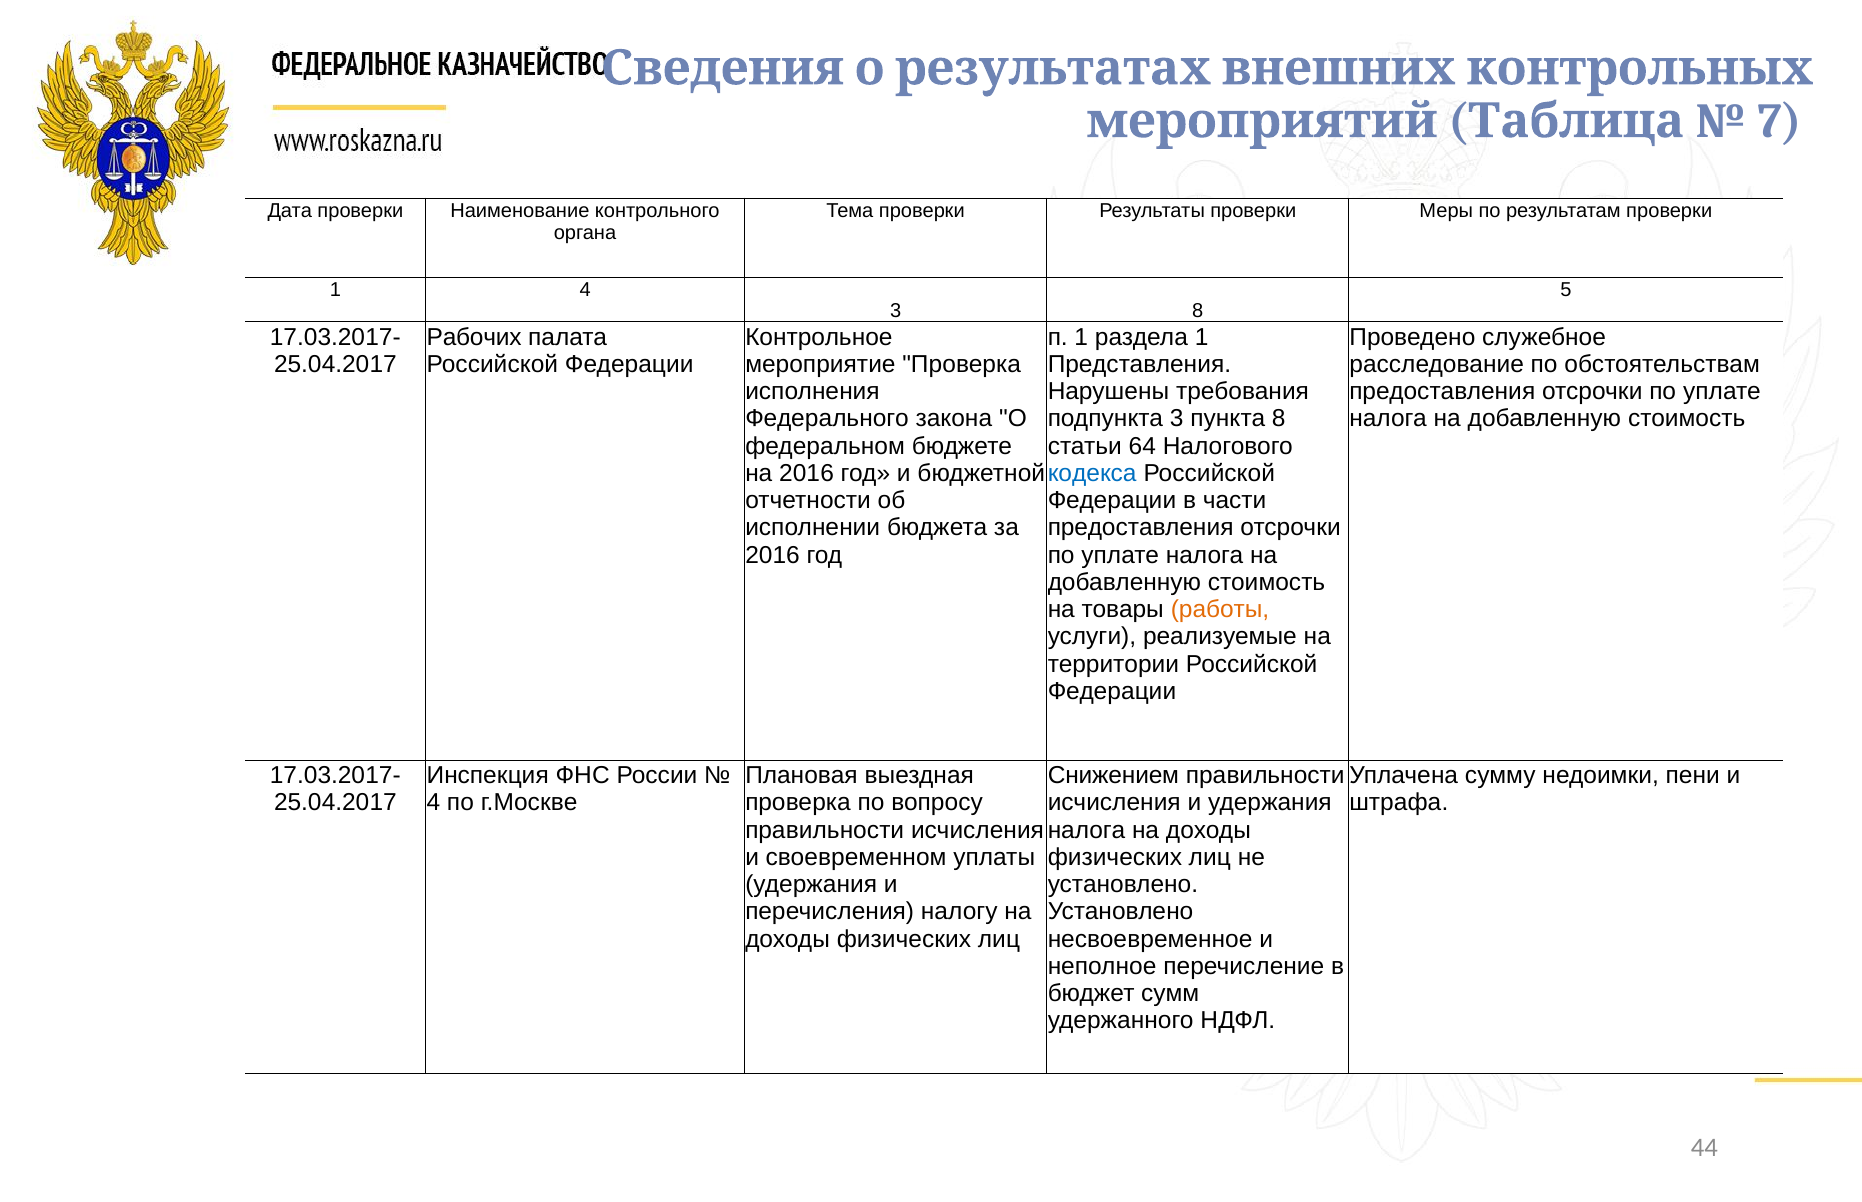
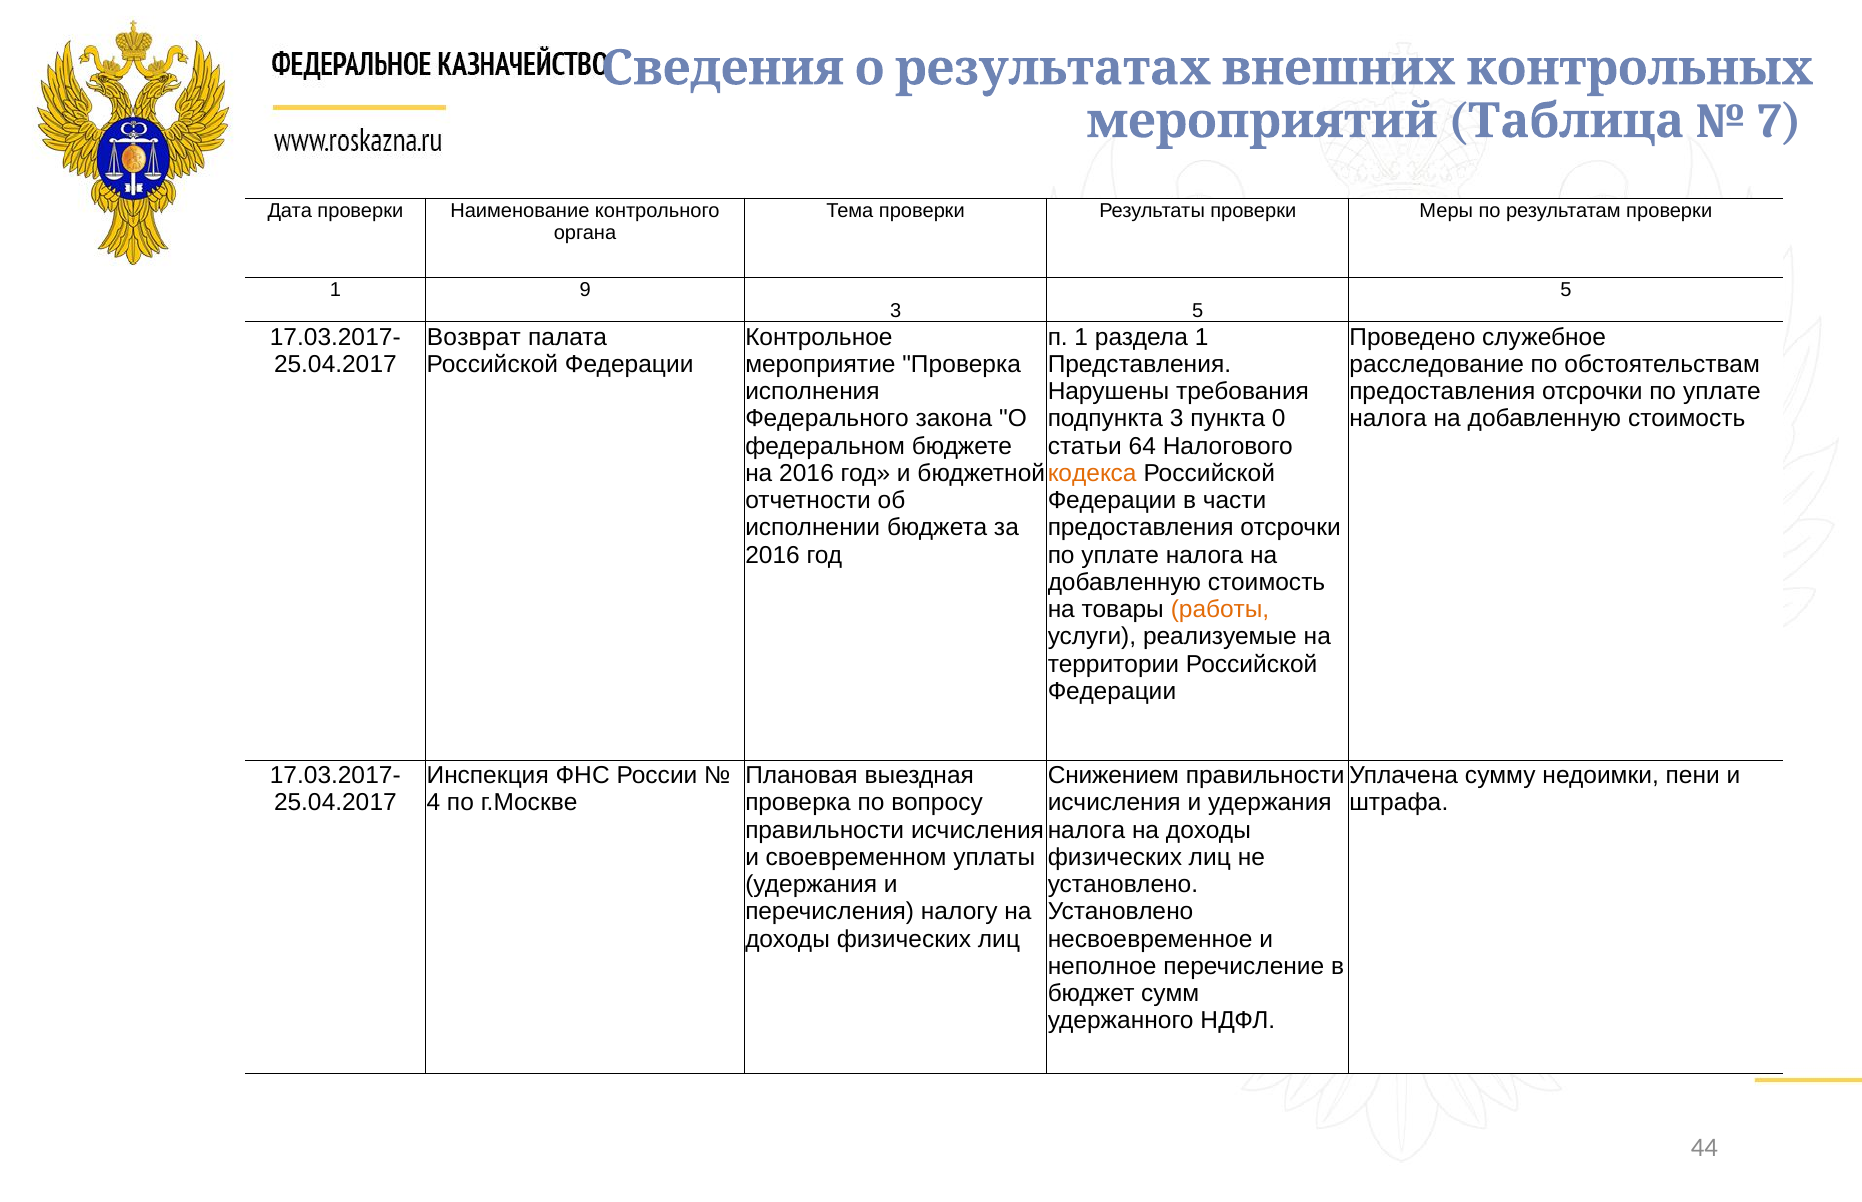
1 4: 4 -> 9
3 8: 8 -> 5
Рабочих: Рабочих -> Возврат
пункта 8: 8 -> 0
кодекса colour: blue -> orange
